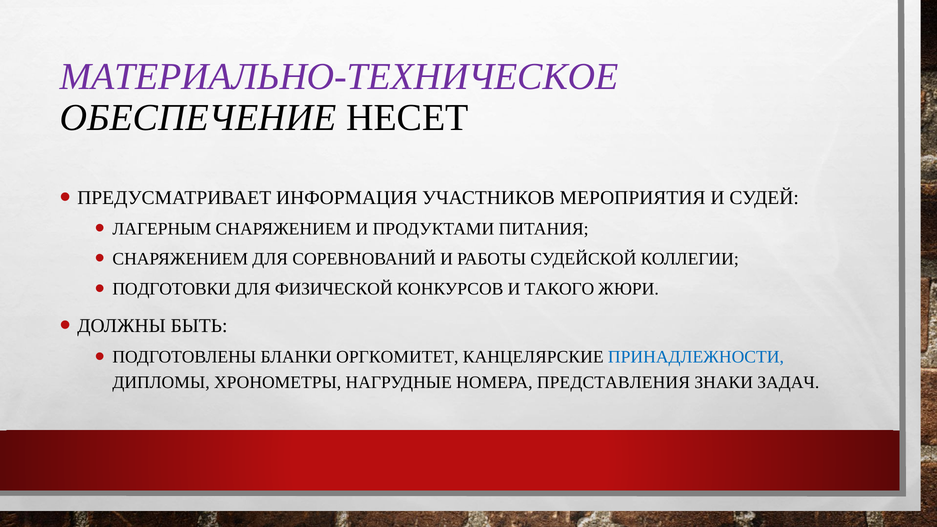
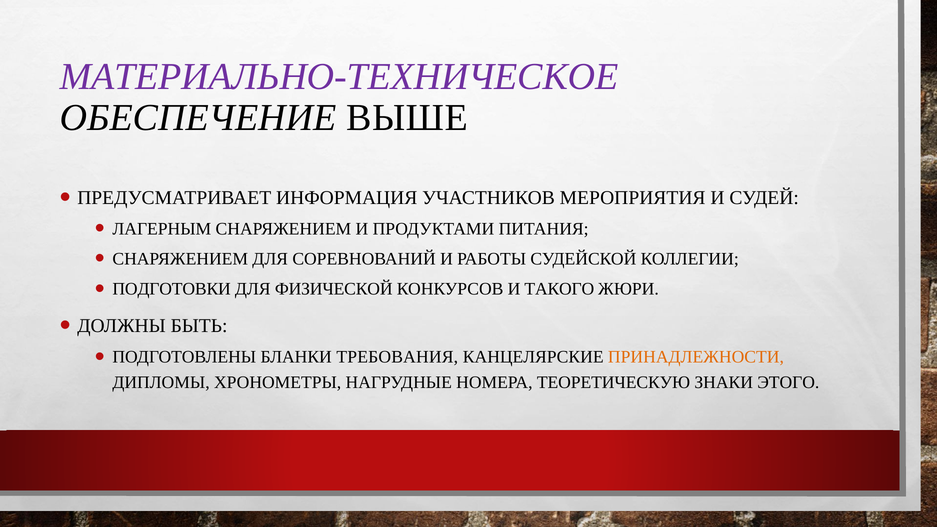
НЕСЕТ: НЕСЕТ -> ВЫШЕ
ОРГКОМИТЕТ: ОРГКОМИТЕТ -> ТРЕБОВАНИЯ
ПРИНАДЛЕЖНОСТИ colour: blue -> orange
ПРЕДСТАВЛЕНИЯ: ПРЕДСТАВЛЕНИЯ -> ТЕОРЕТИЧЕСКУЮ
ЗАДАЧ: ЗАДАЧ -> ЭТОГО
